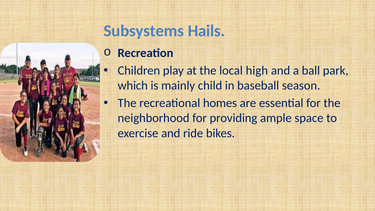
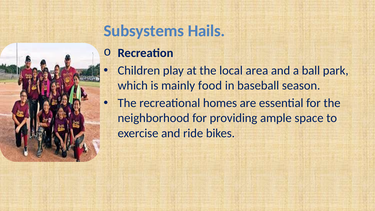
high: high -> area
child: child -> food
